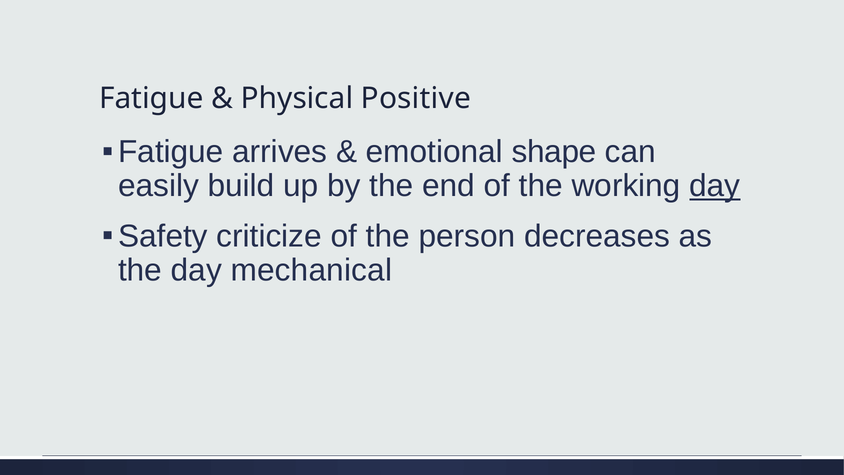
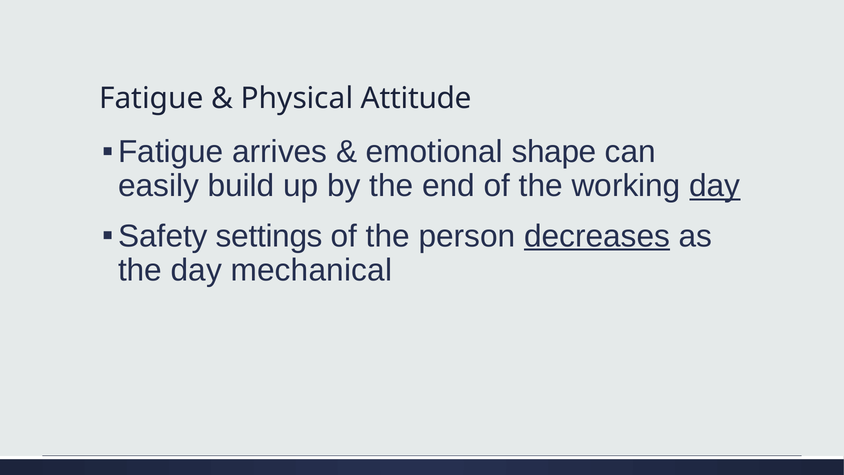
Positive: Positive -> Attitude
criticize: criticize -> settings
decreases underline: none -> present
